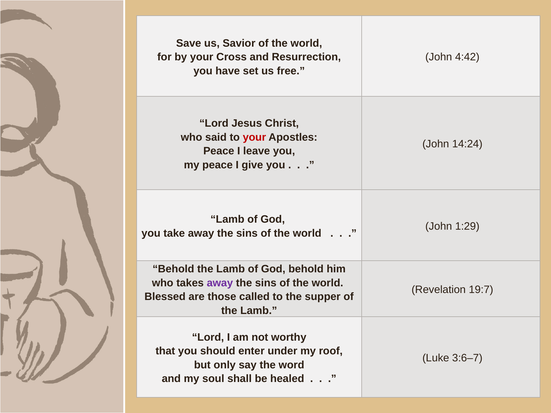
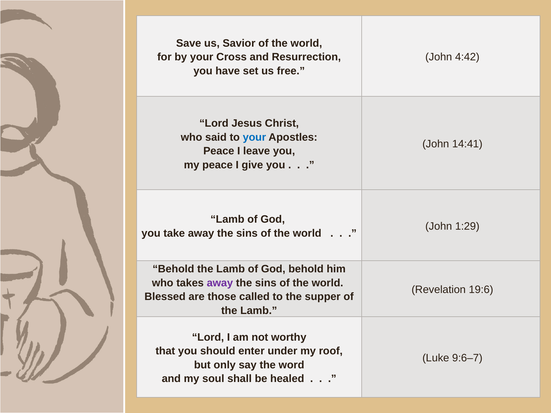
your at (254, 137) colour: red -> blue
14:24: 14:24 -> 14:41
19:7: 19:7 -> 19:6
3:6–7: 3:6–7 -> 9:6–7
